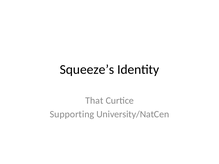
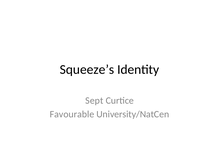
That: That -> Sept
Supporting: Supporting -> Favourable
